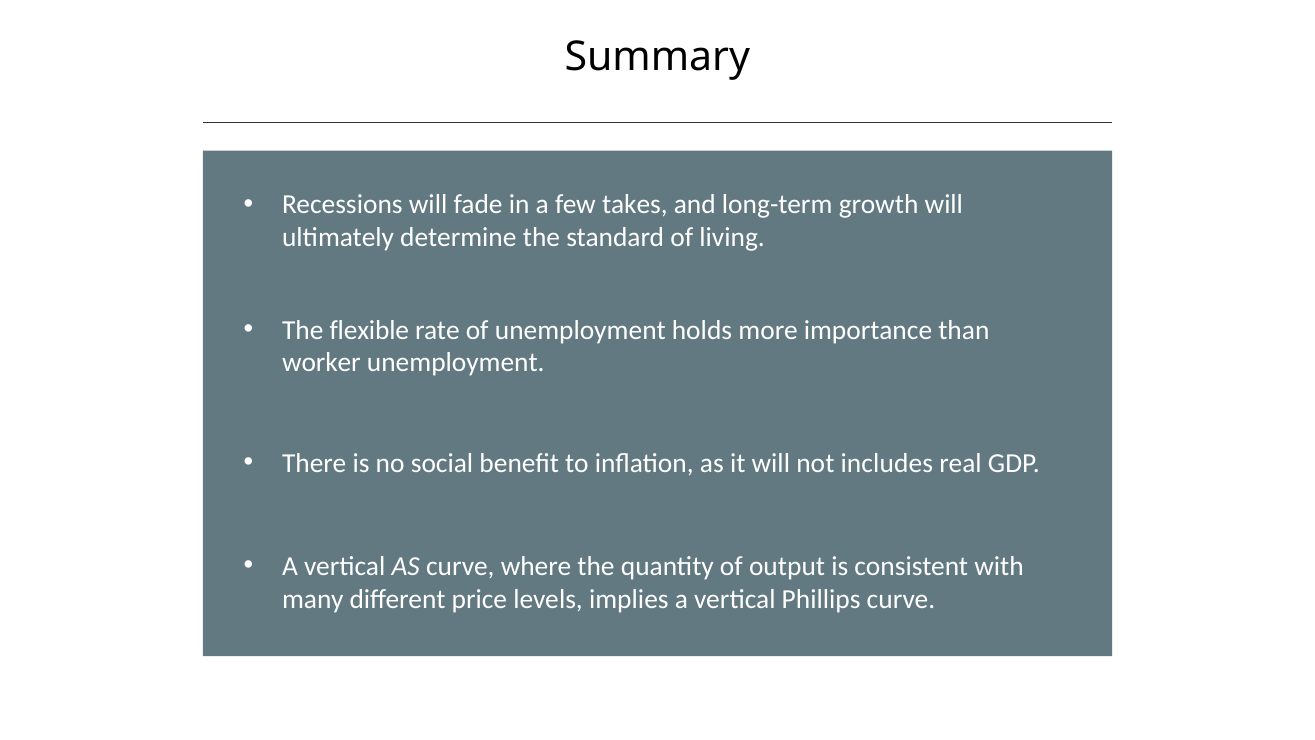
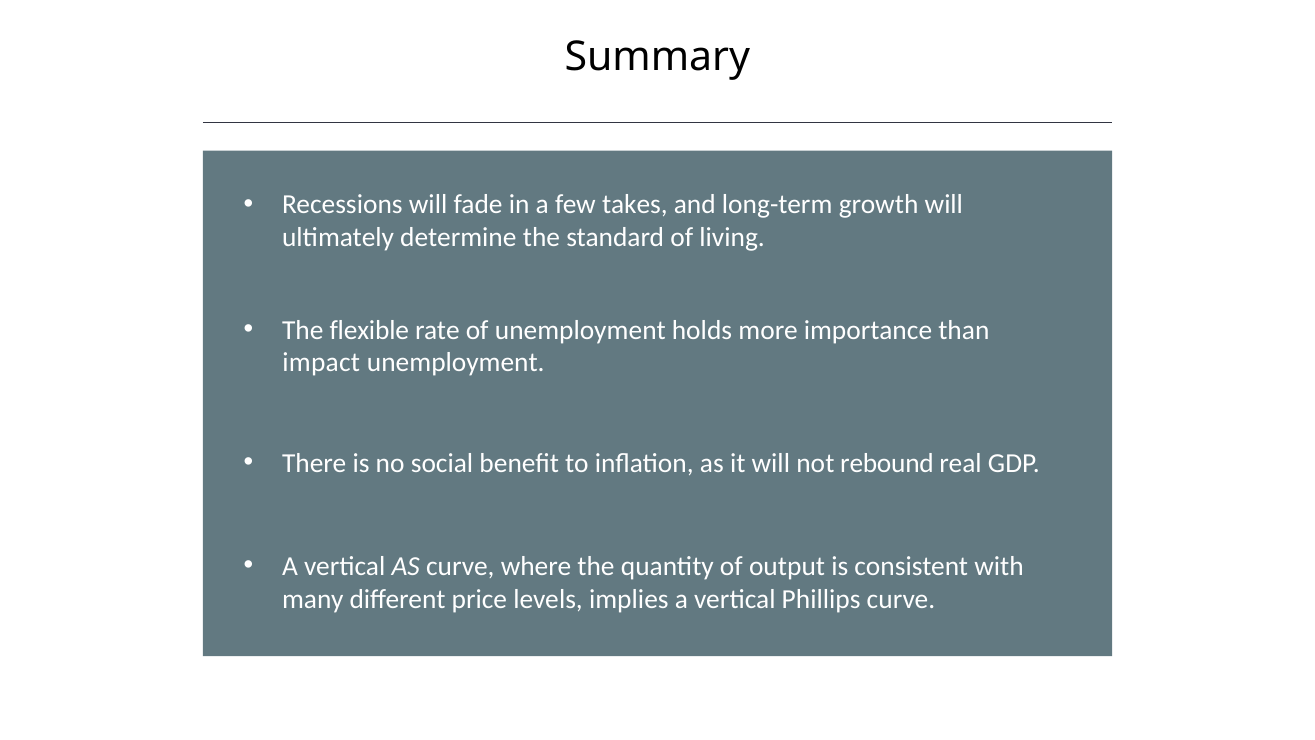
worker at (321, 363): worker -> impact
includes: includes -> rebound
